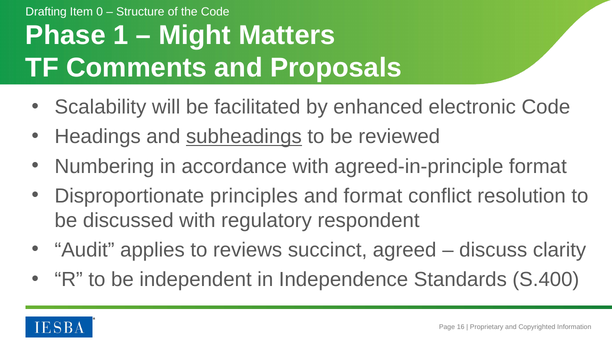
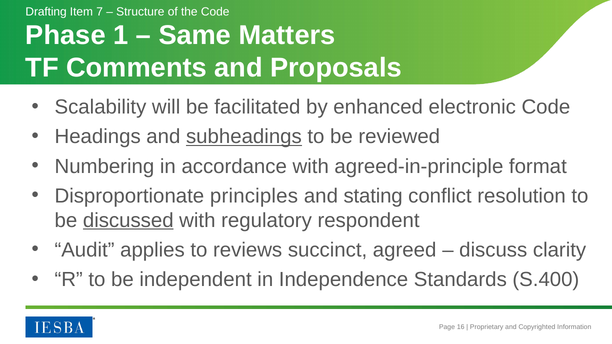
0: 0 -> 7
Might: Might -> Same
and format: format -> stating
discussed underline: none -> present
